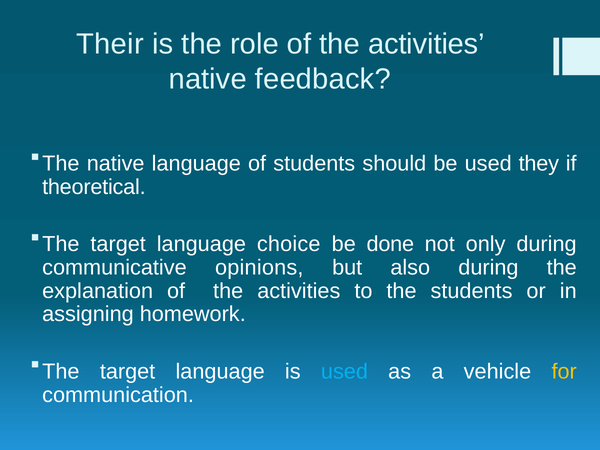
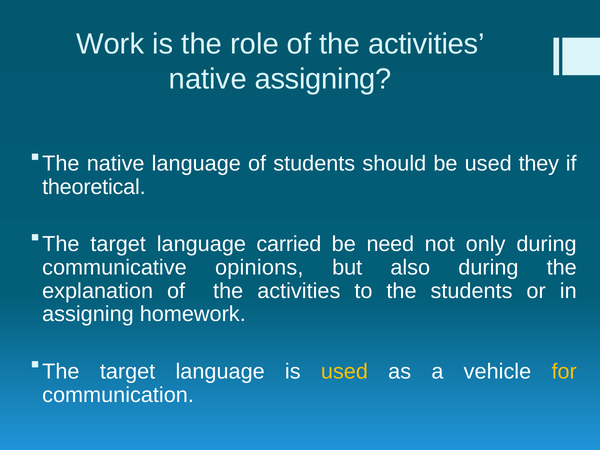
Their: Their -> Work
native feedback: feedback -> assigning
choice: choice -> carried
done: done -> need
used at (344, 371) colour: light blue -> yellow
